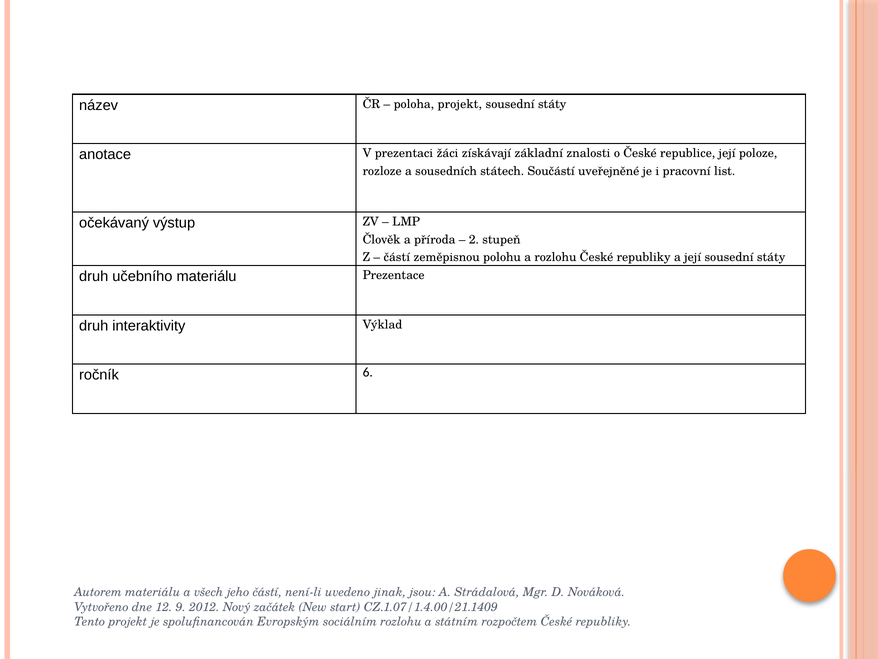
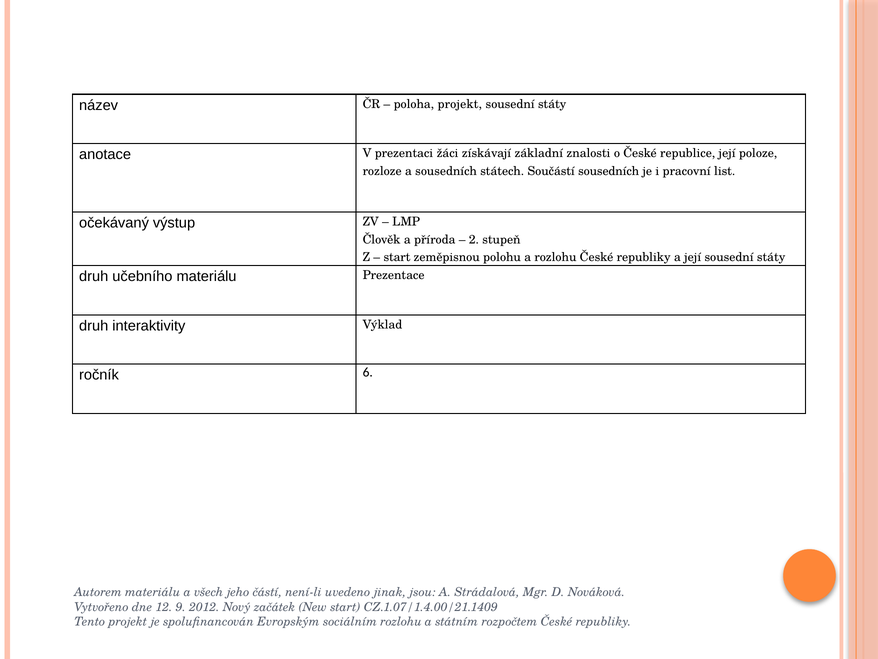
Součástí uveřejněné: uveřejněné -> sousedních
částí at (397, 257): částí -> start
